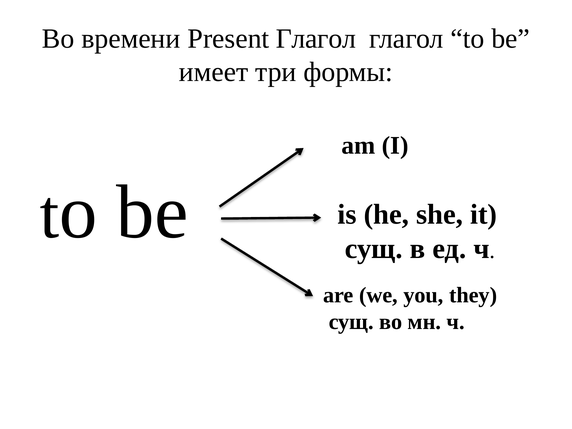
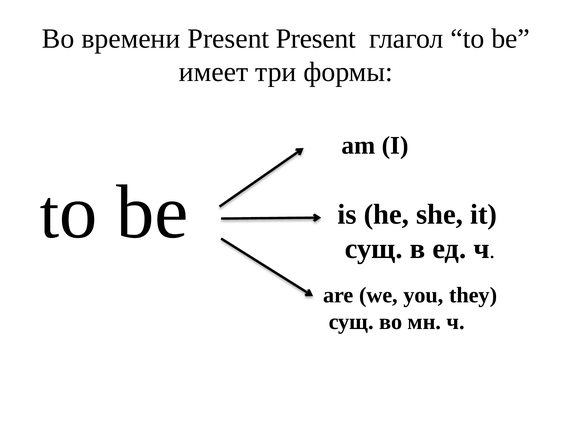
Present Глагол: Глагол -> Present
